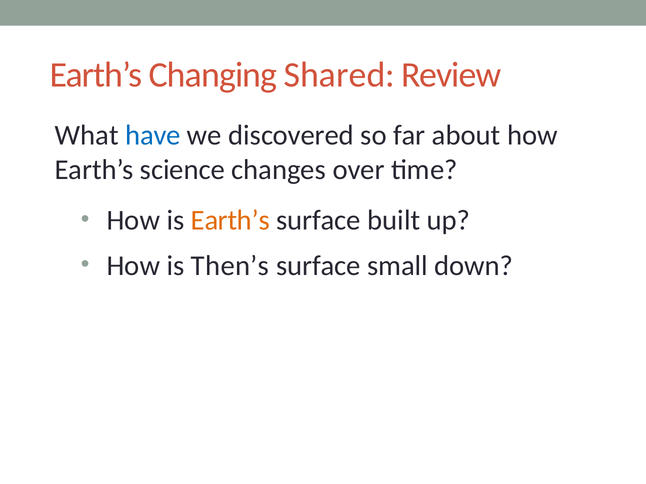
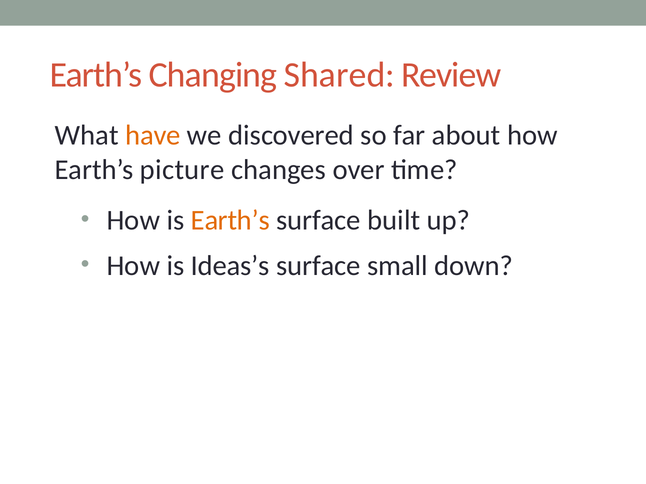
have colour: blue -> orange
science: science -> picture
Then’s: Then’s -> Ideas’s
